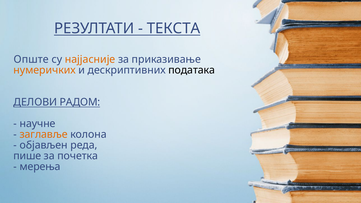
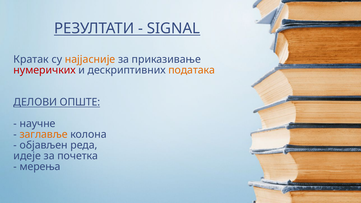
ТЕКСТА: ТЕКСТА -> SIGNAL
Опште: Опште -> Кратак
нумеричких colour: orange -> red
података colour: black -> orange
РАДОМ: РАДОМ -> ОПШТЕ
пише: пише -> идеје
